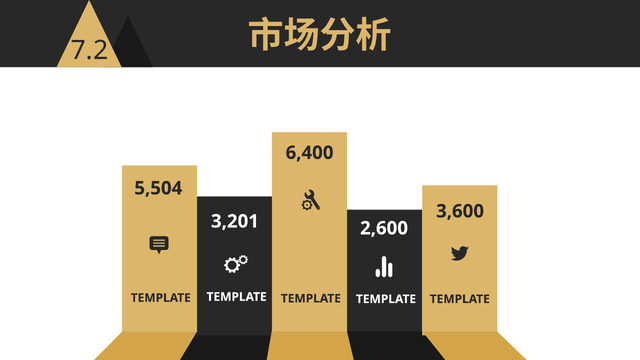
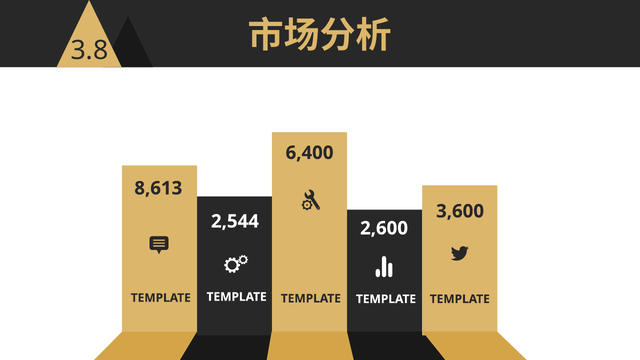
7.2: 7.2 -> 3.8
5,504: 5,504 -> 8,613
3,201: 3,201 -> 2,544
